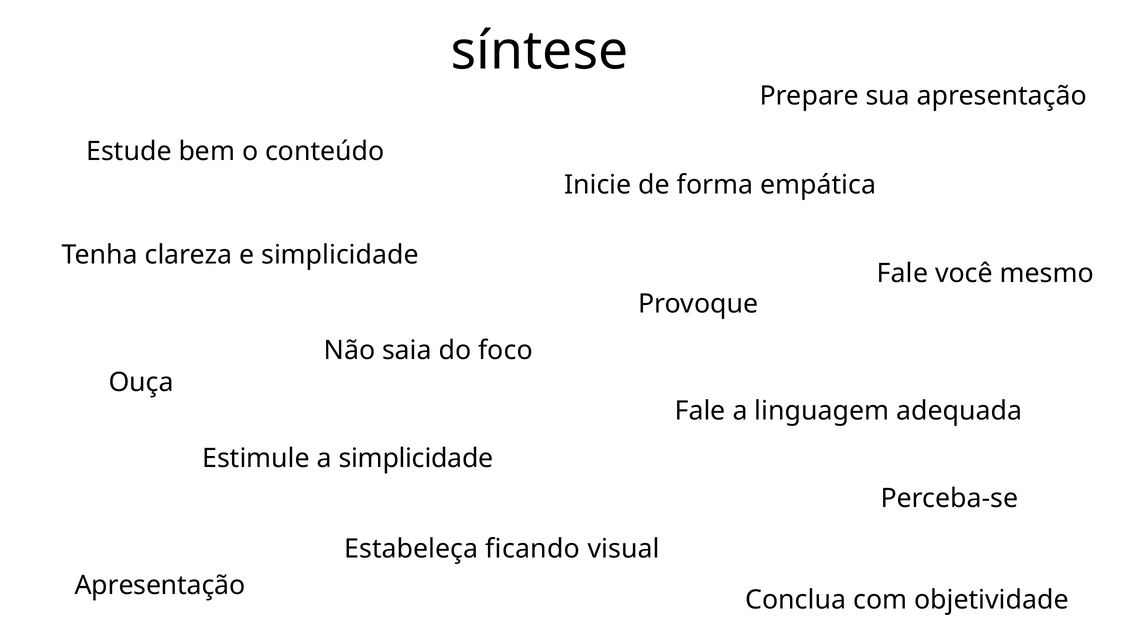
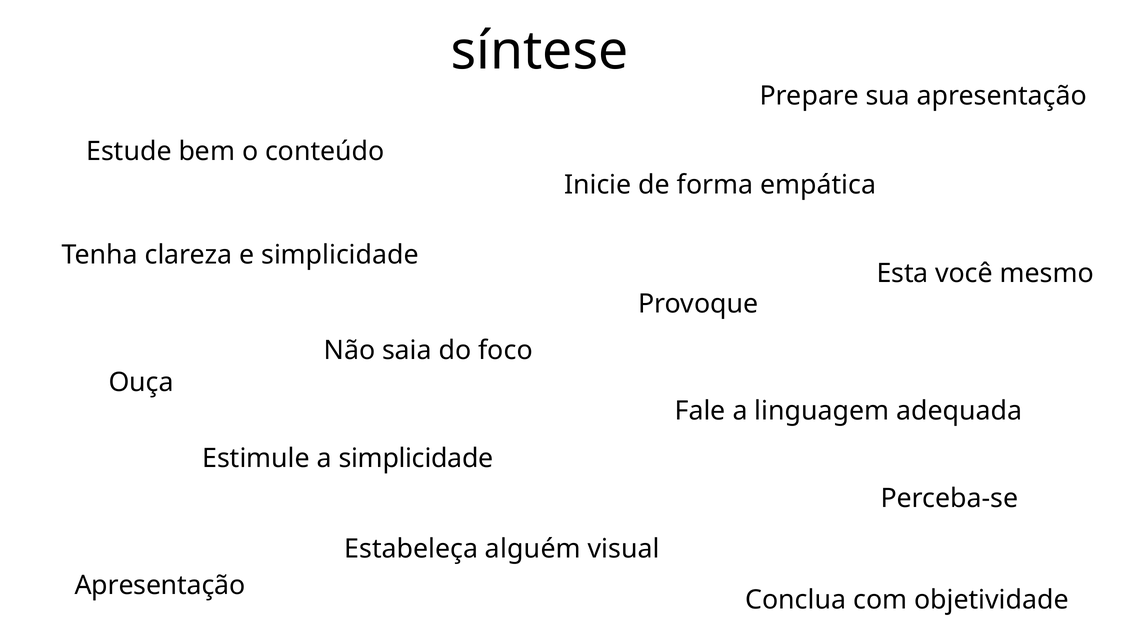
Fale at (902, 273): Fale -> Esta
ficando: ficando -> alguém
